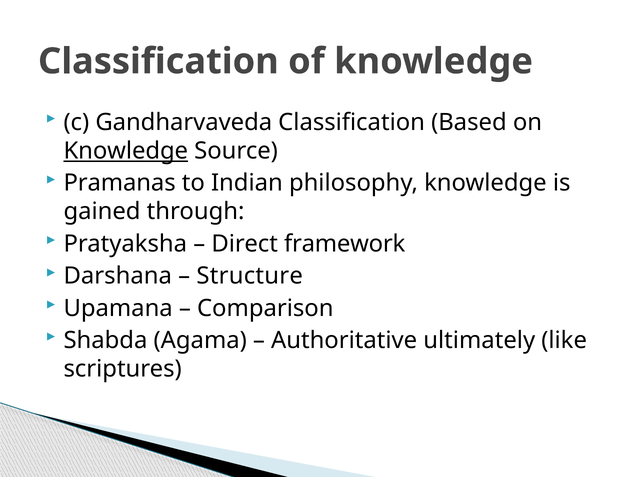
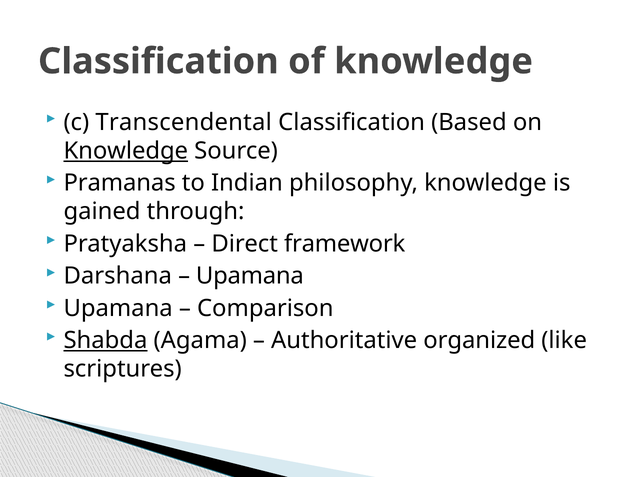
Gandharvaveda: Gandharvaveda -> Transcendental
Structure at (250, 276): Structure -> Upamana
Shabda underline: none -> present
ultimately: ultimately -> organized
